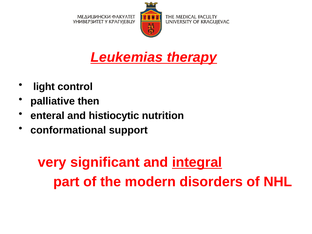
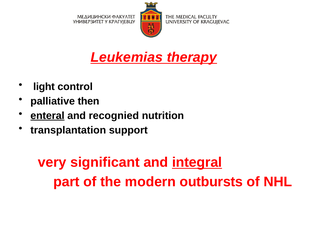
enteral underline: none -> present
histiocytic: histiocytic -> recognied
conformational: conformational -> transplantation
disorders: disorders -> outbursts
